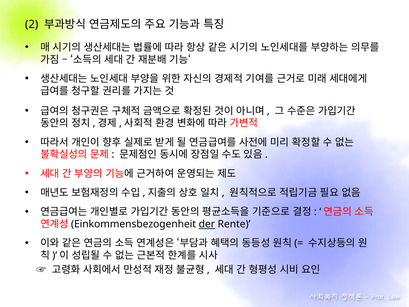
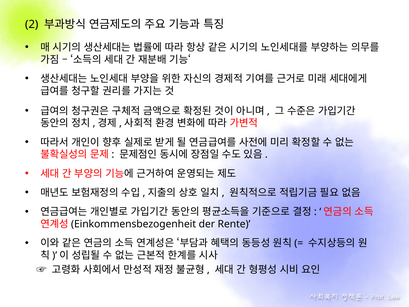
der underline: present -> none
